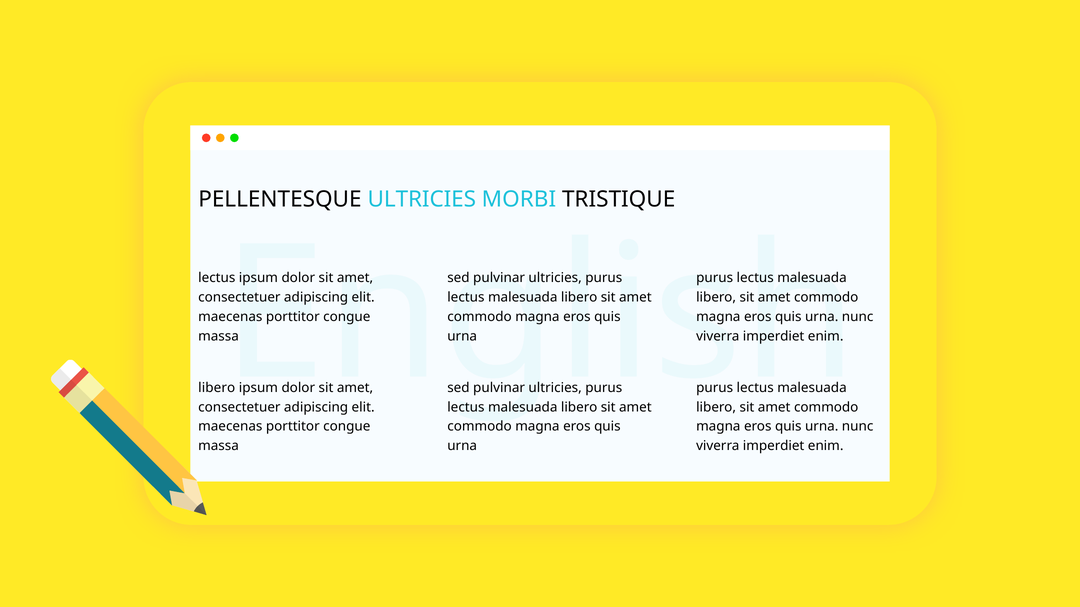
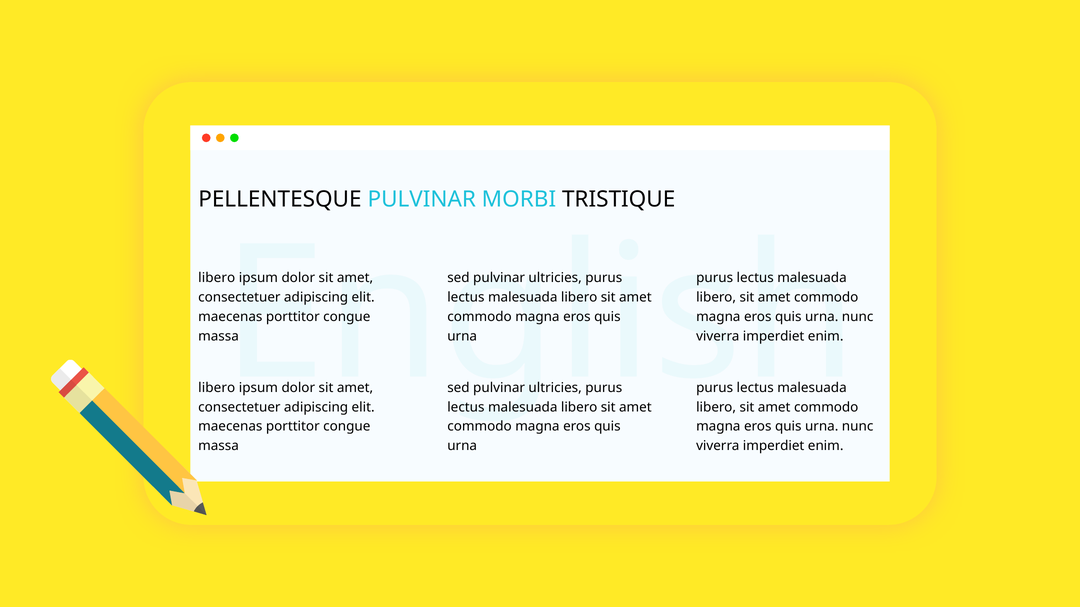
PELLENTESQUE ULTRICIES: ULTRICIES -> PULVINAR
lectus at (217, 278): lectus -> libero
